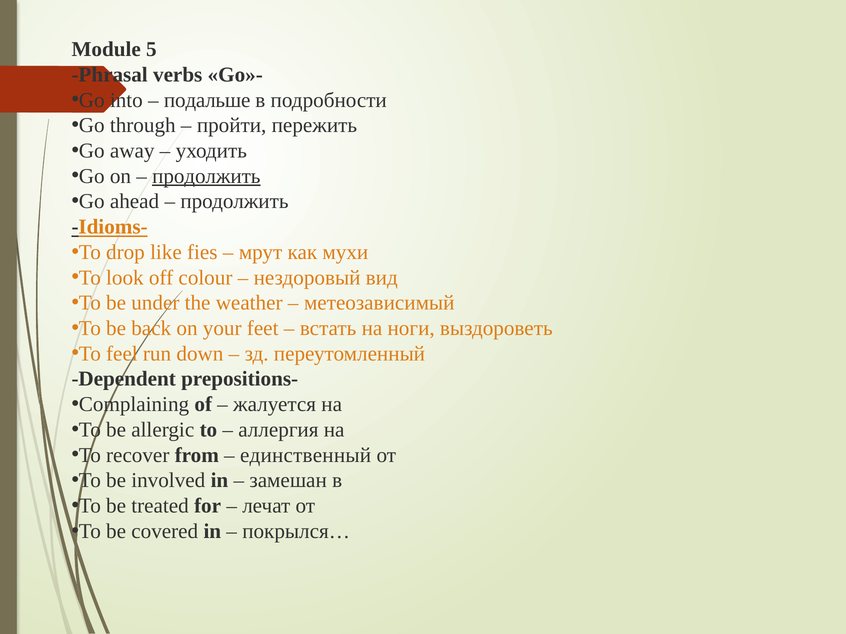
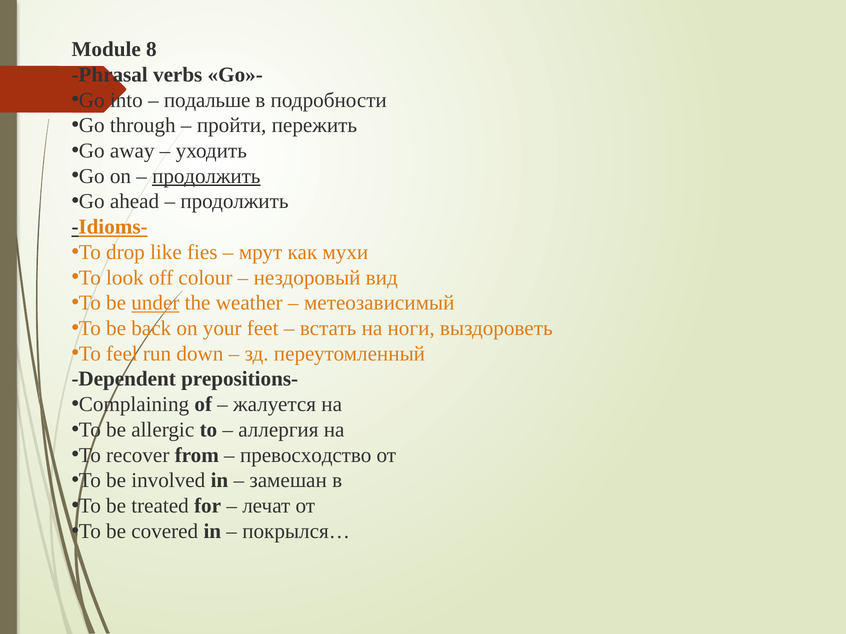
5: 5 -> 8
under underline: none -> present
единственный: единственный -> превосходство
